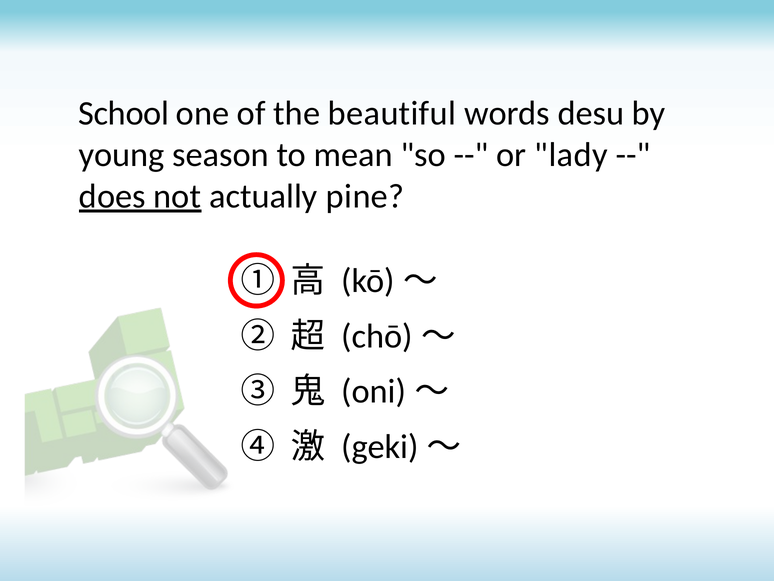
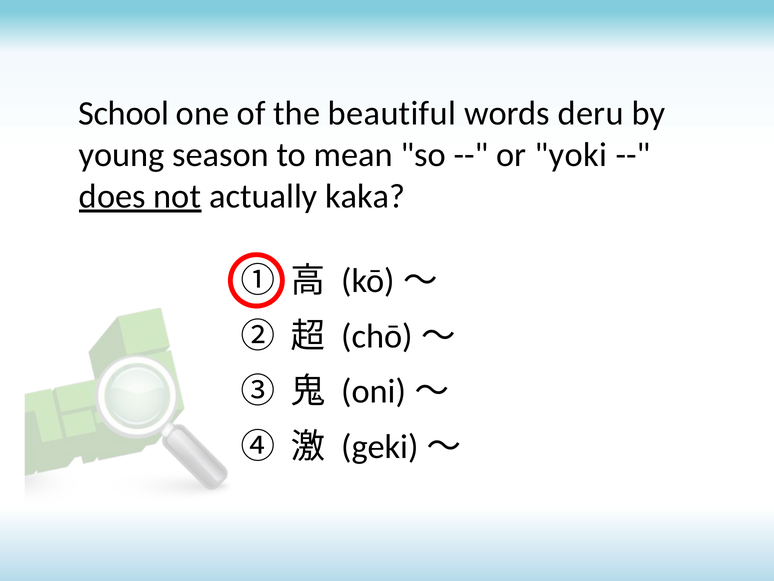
desu: desu -> deru
lady: lady -> yoki
pine: pine -> kaka
